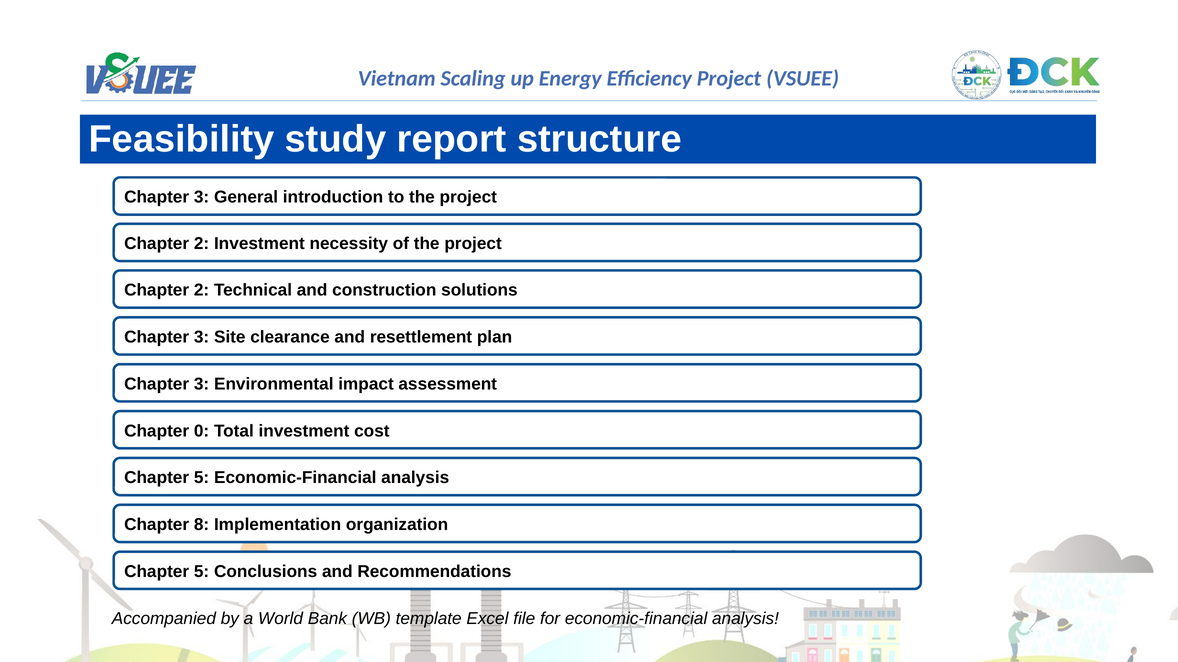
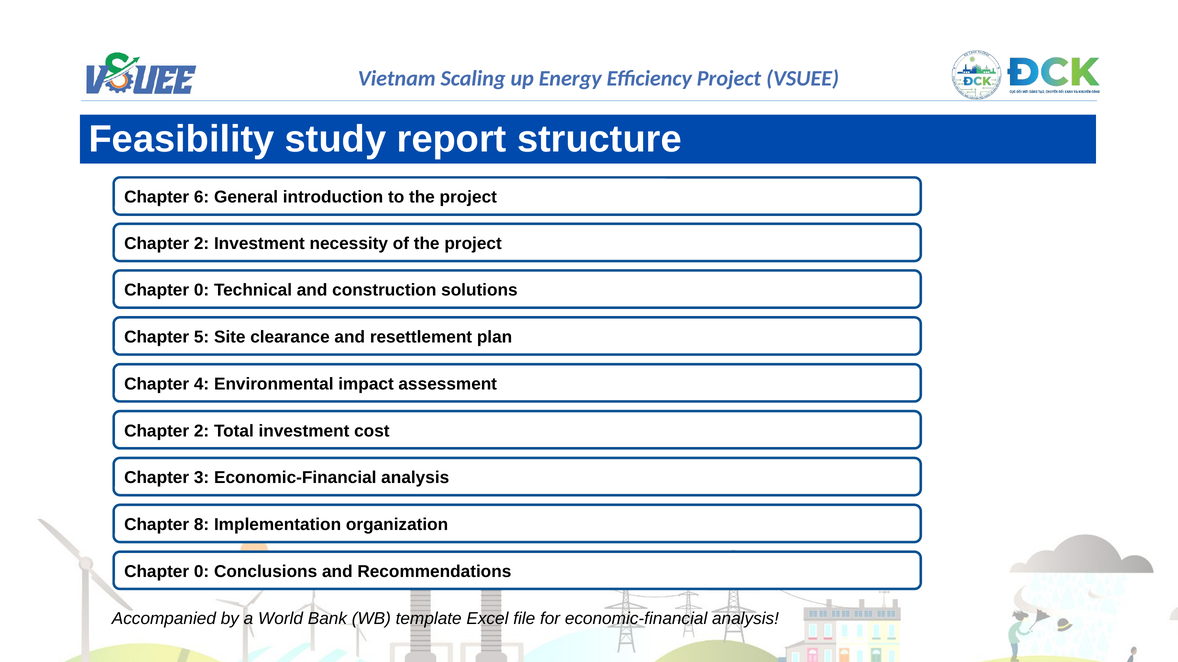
3 at (202, 197): 3 -> 6
2 at (202, 291): 2 -> 0
3 at (202, 337): 3 -> 5
3 at (202, 384): 3 -> 4
0 at (202, 431): 0 -> 2
5 at (202, 478): 5 -> 3
5 at (202, 572): 5 -> 0
